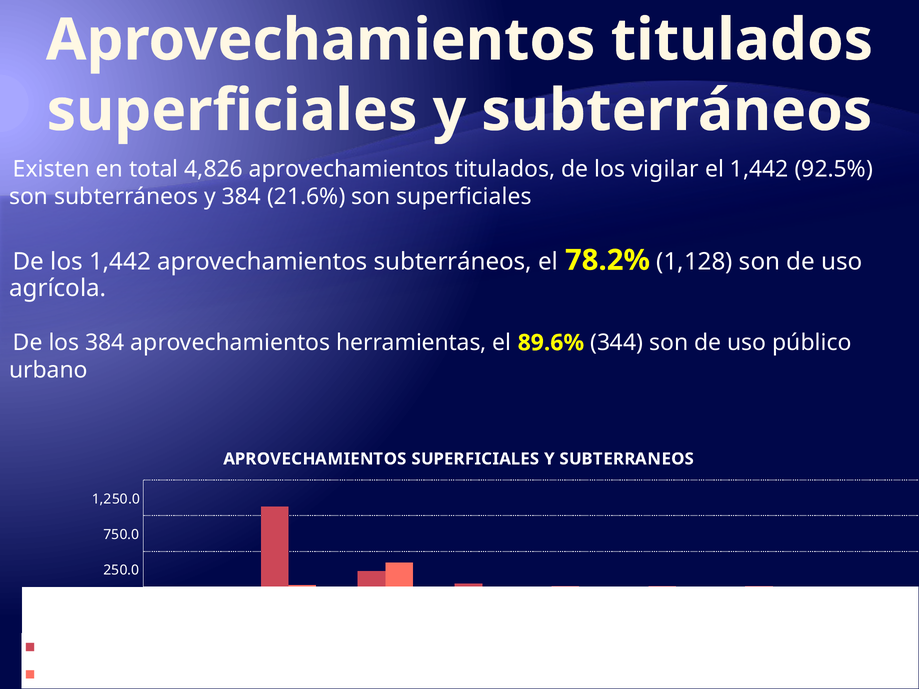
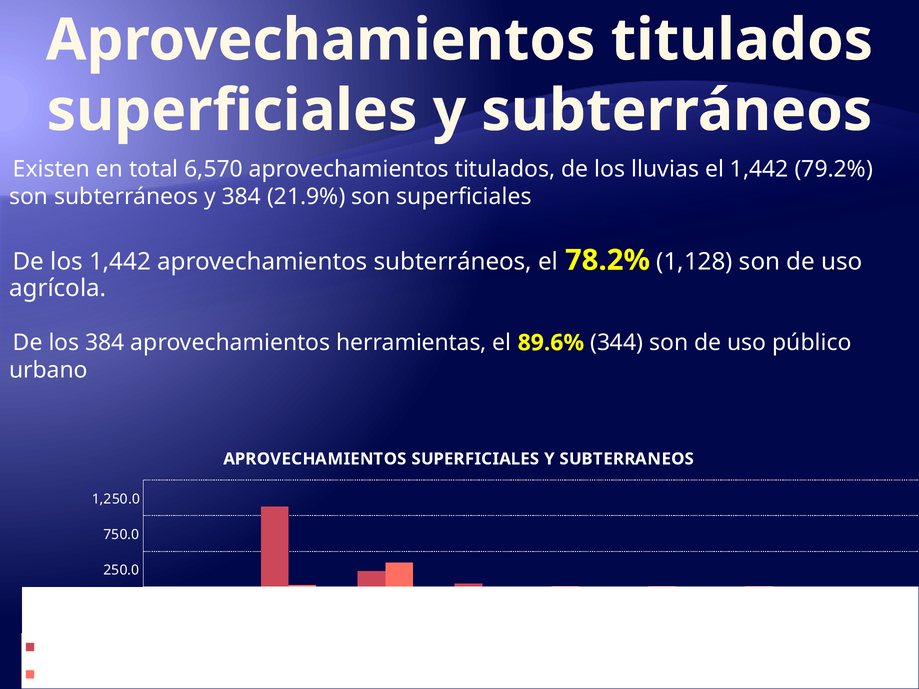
4,826: 4,826 -> 6,570
vigilar: vigilar -> lluvias
92.5%: 92.5% -> 79.2%
21.6%: 21.6% -> 21.9%
